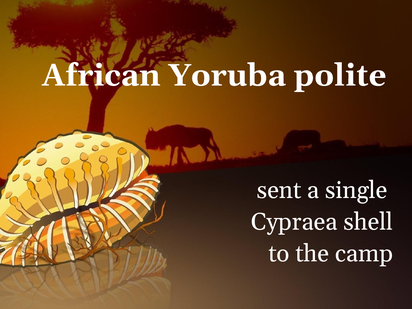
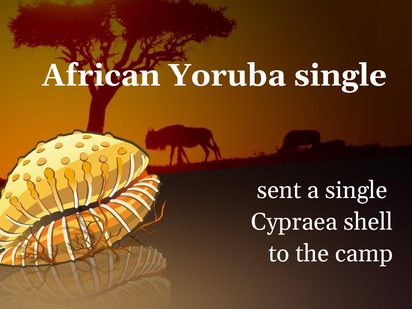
Yoruba polite: polite -> single
